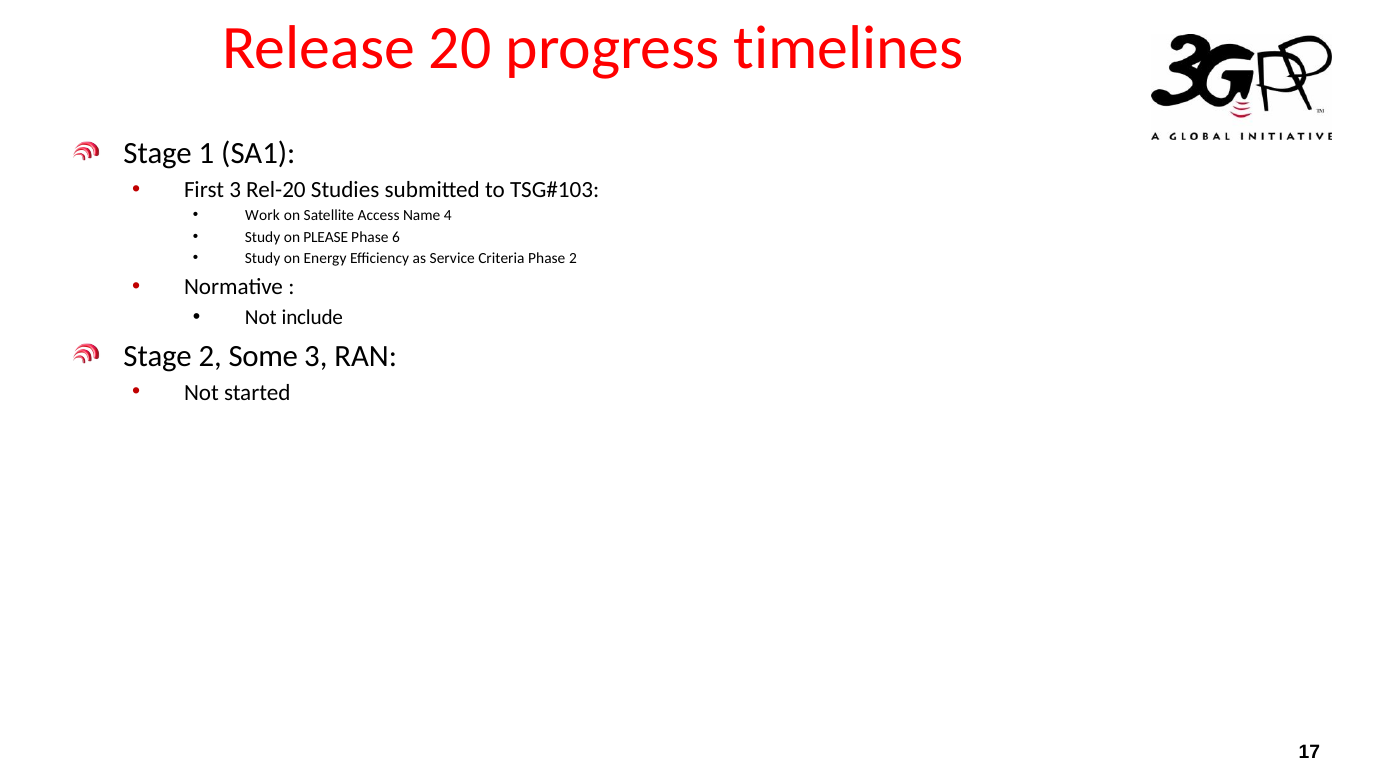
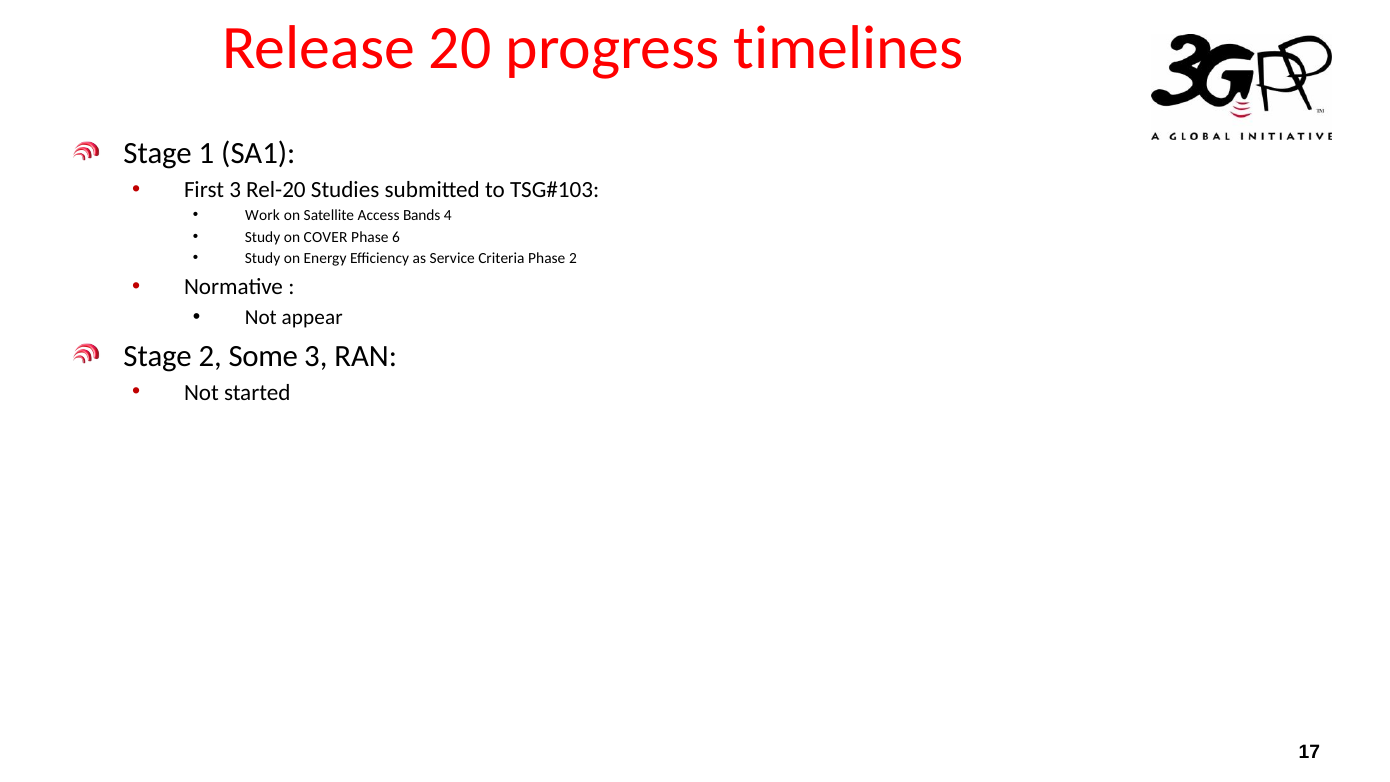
Name: Name -> Bands
PLEASE: PLEASE -> COVER
include: include -> appear
